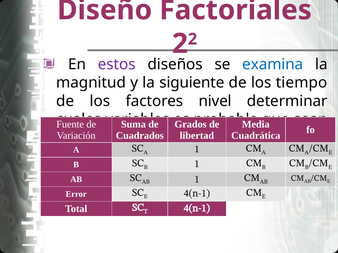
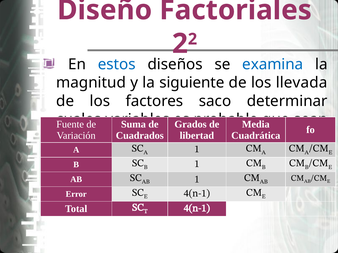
estos colour: purple -> blue
tiempo: tiempo -> llevada
nivel: nivel -> saco
